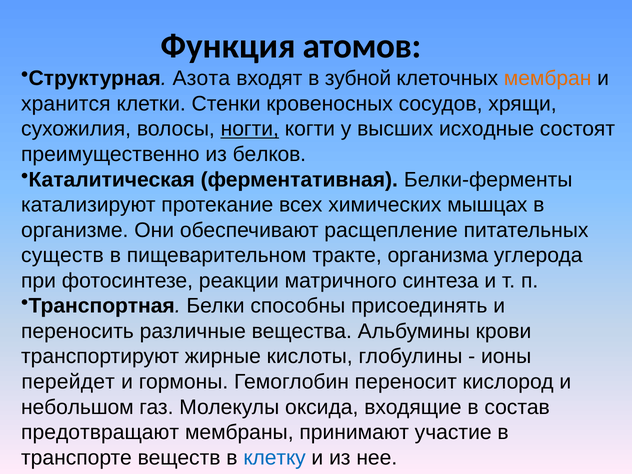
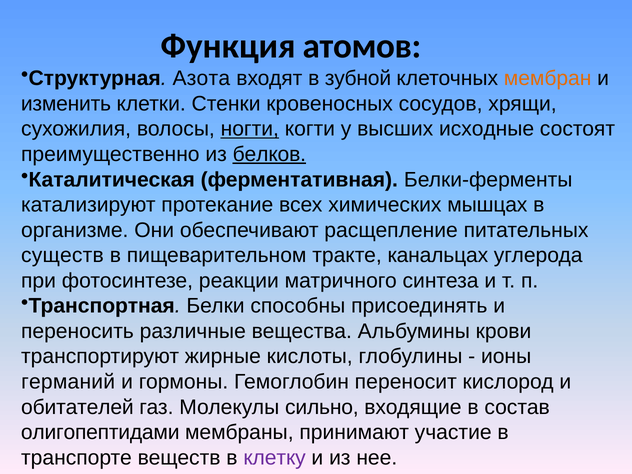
хранится: хранится -> изменить
белков underline: none -> present
организма: организма -> канальцах
перейдет: перейдет -> германий
небольшом: небольшом -> обитателей
оксида: оксида -> сильно
предотвращают: предотвращают -> олигопептидами
клетку colour: blue -> purple
